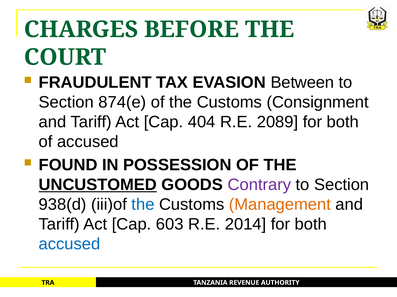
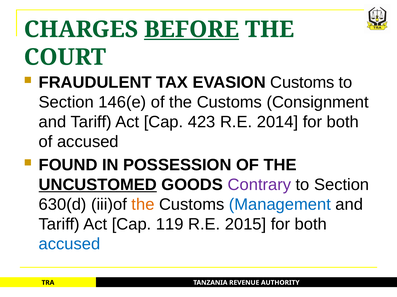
BEFORE underline: none -> present
EVASION Between: Between -> Customs
874(e: 874(e -> 146(e
404: 404 -> 423
2089: 2089 -> 2014
938(d: 938(d -> 630(d
the at (143, 205) colour: blue -> orange
Management colour: orange -> blue
603: 603 -> 119
2014: 2014 -> 2015
